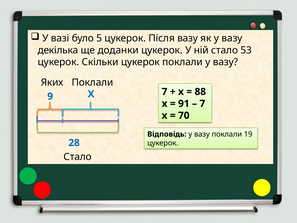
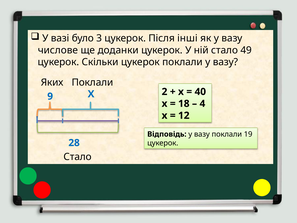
5: 5 -> 3
Після вазу: вазу -> інші
декілька: декілька -> числове
53: 53 -> 49
Х 7: 7 -> 2
88: 88 -> 40
91: 91 -> 18
7 at (202, 103): 7 -> 4
70: 70 -> 12
